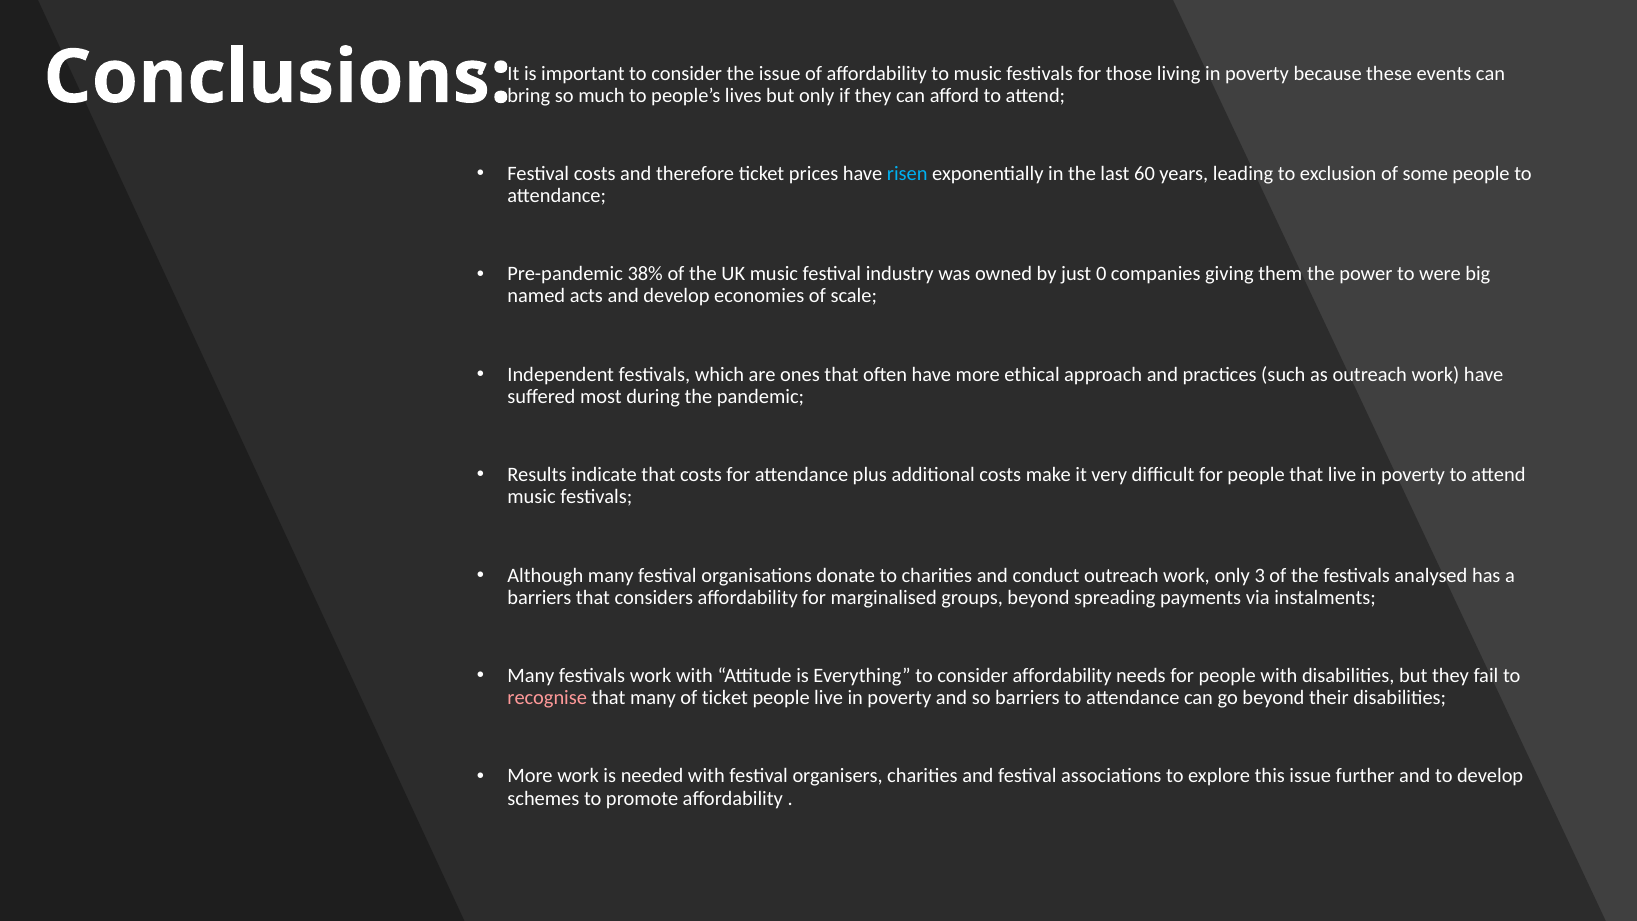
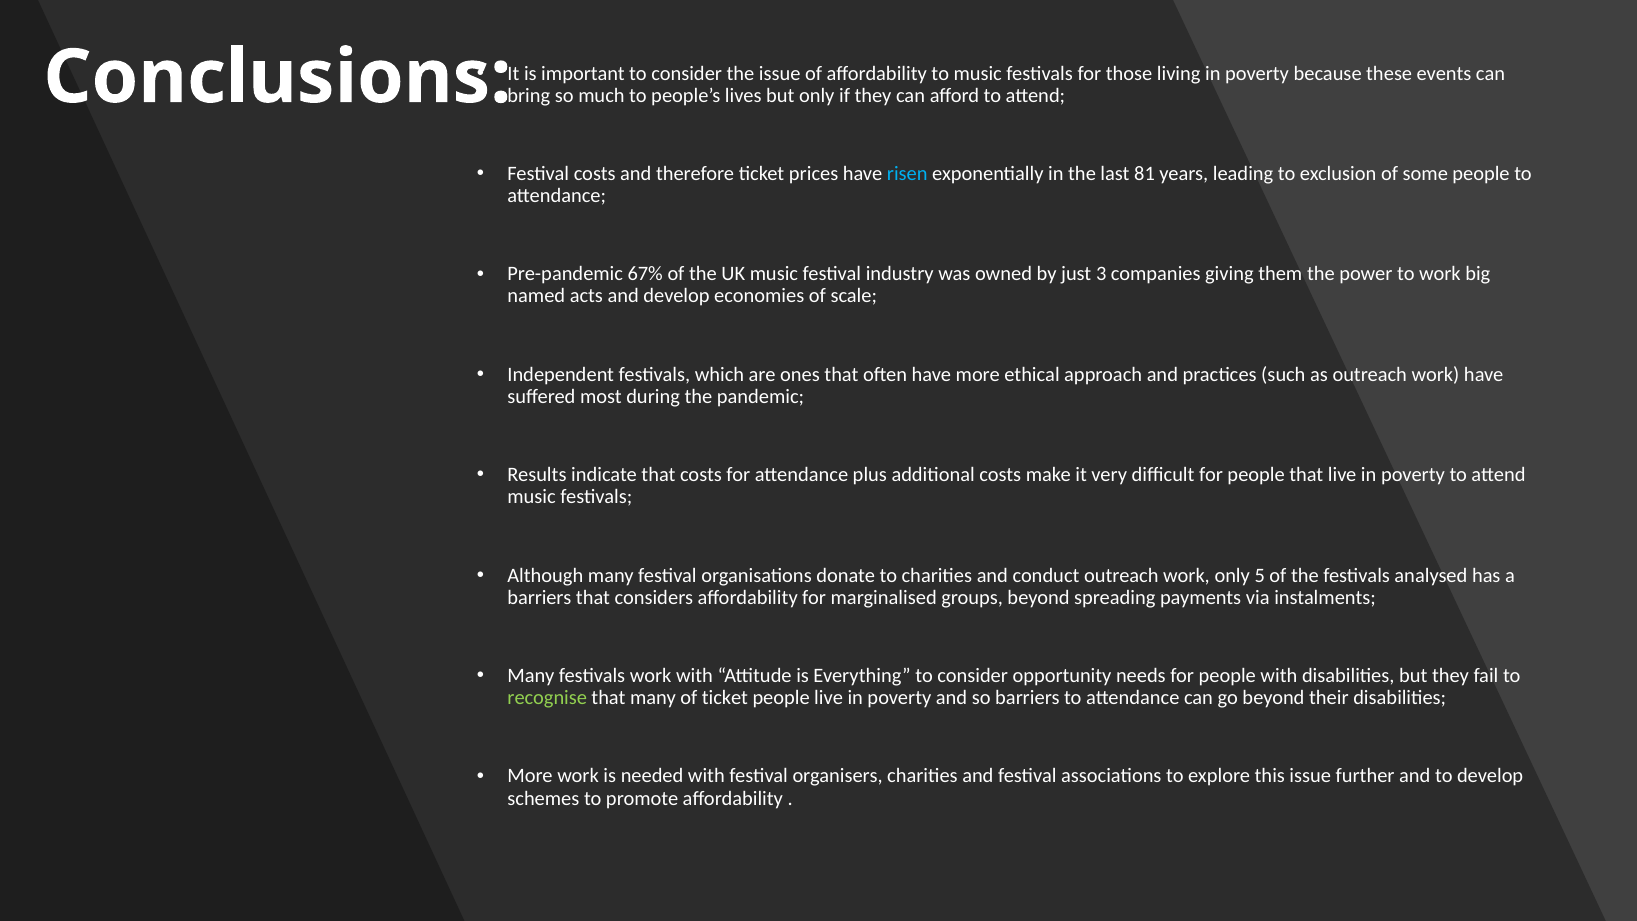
60: 60 -> 81
38%: 38% -> 67%
0: 0 -> 3
to were: were -> work
3: 3 -> 5
consider affordability: affordability -> opportunity
recognise colour: pink -> light green
